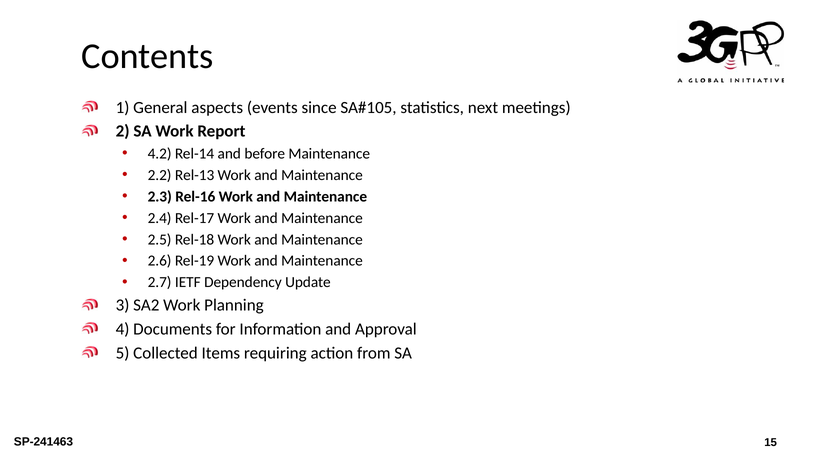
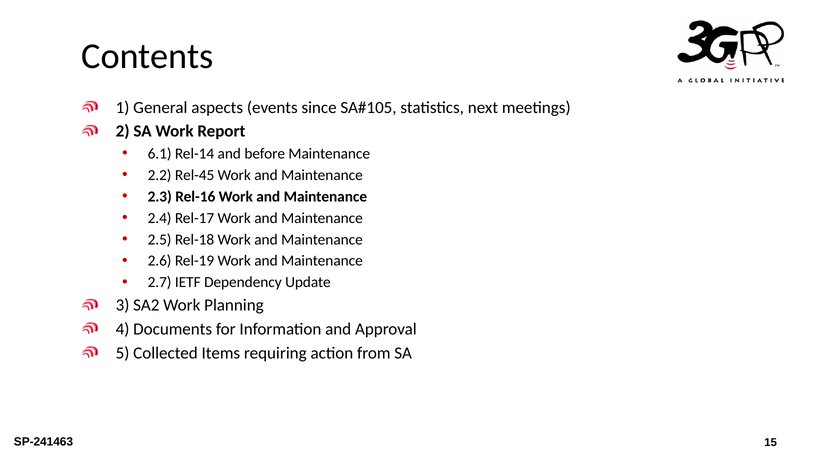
4.2: 4.2 -> 6.1
Rel-13: Rel-13 -> Rel-45
